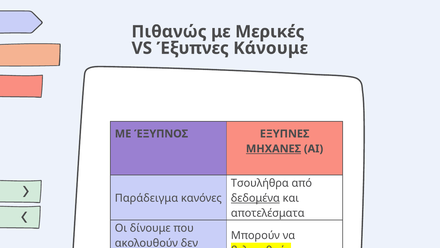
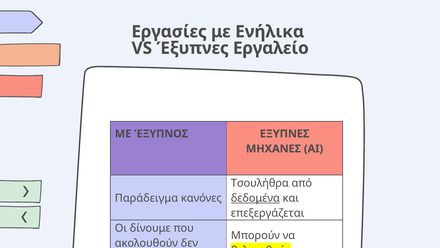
Πιθανώς: Πιθανώς -> Εργασίες
Μερικές: Μερικές -> Ενήλικα
Κάνουμε: Κάνουμε -> Εργαλείο
ΜΗΧΑΝΕΣ underline: present -> none
αποτελέσματα: αποτελέσματα -> επεξεργάζεται
